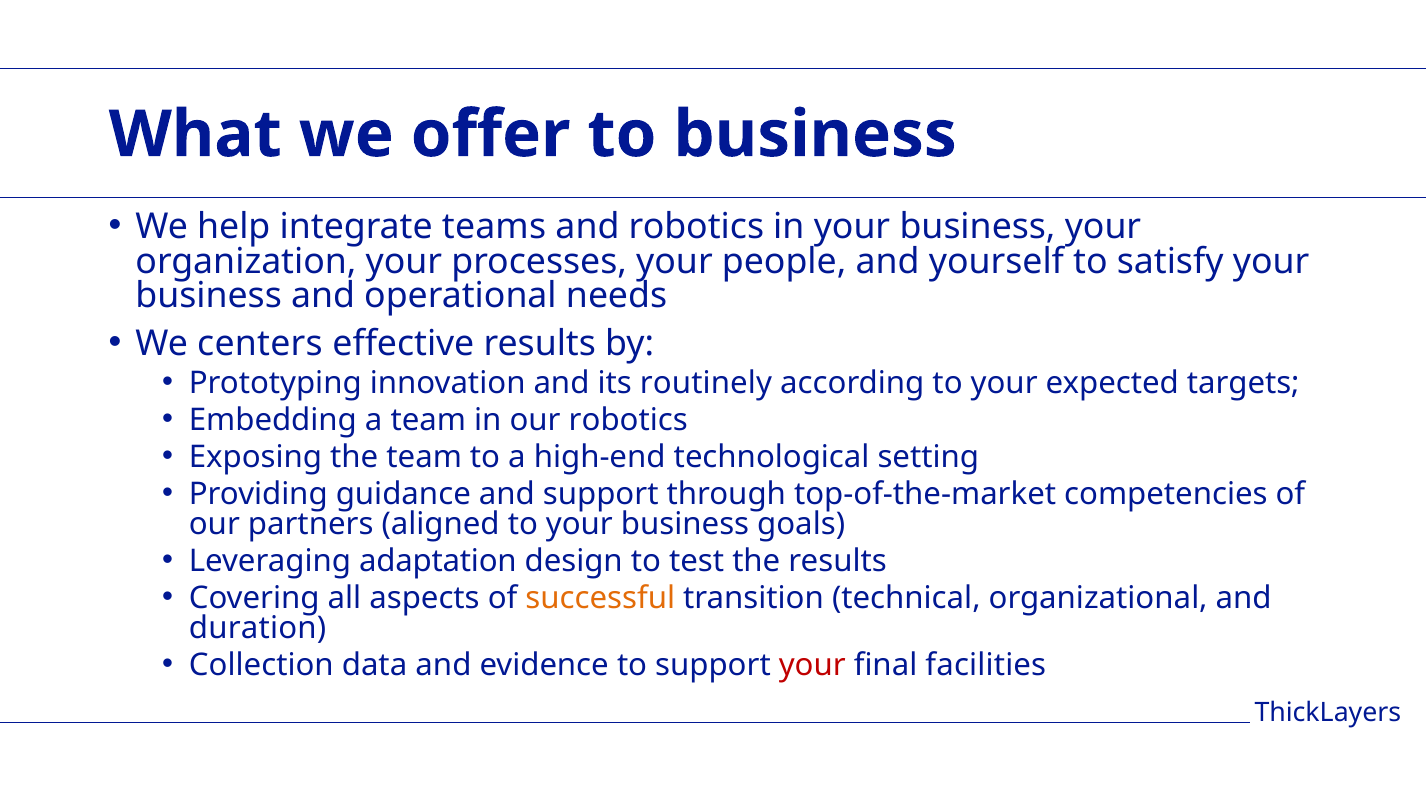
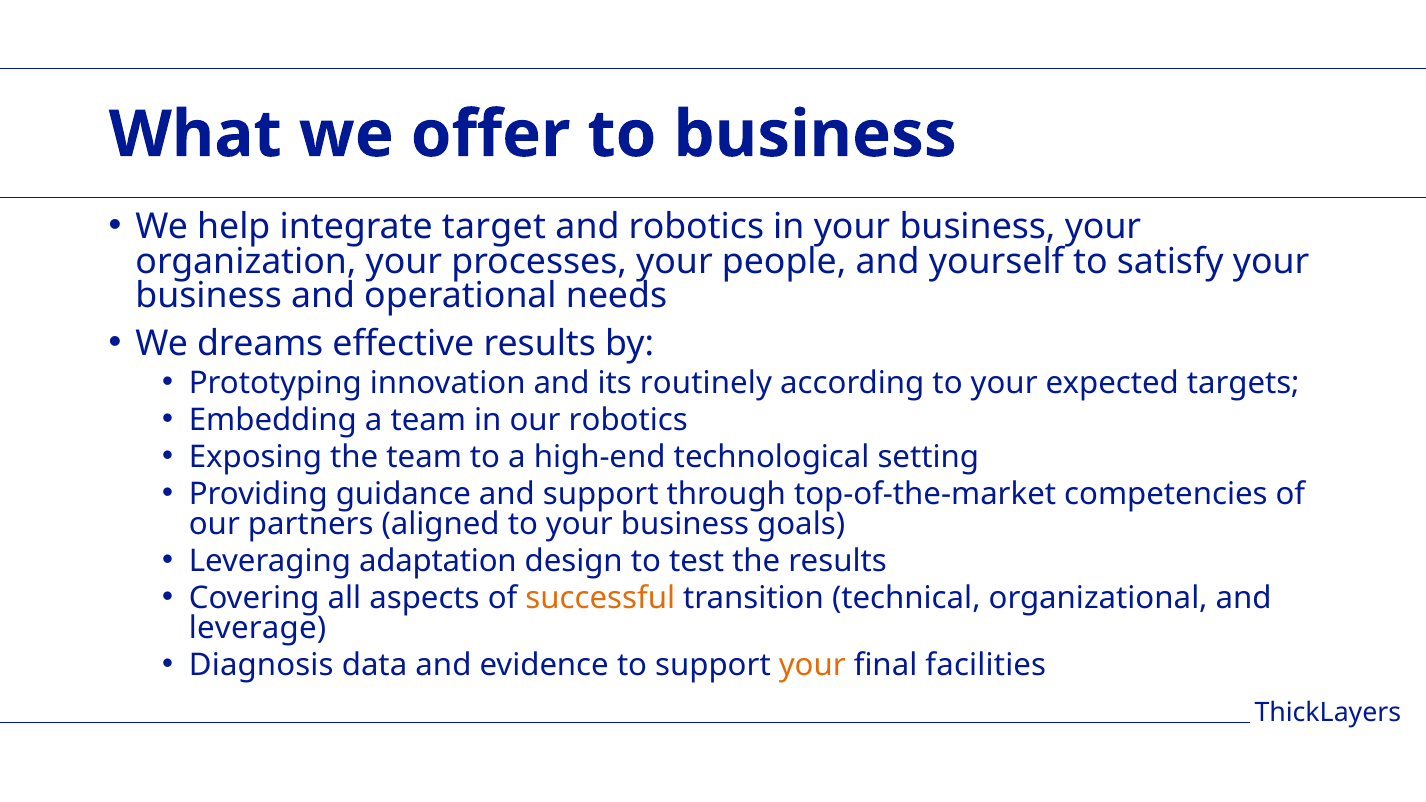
teams: teams -> target
centers: centers -> dreams
duration: duration -> leverage
Collection: Collection -> Diagnosis
your at (812, 666) colour: red -> orange
